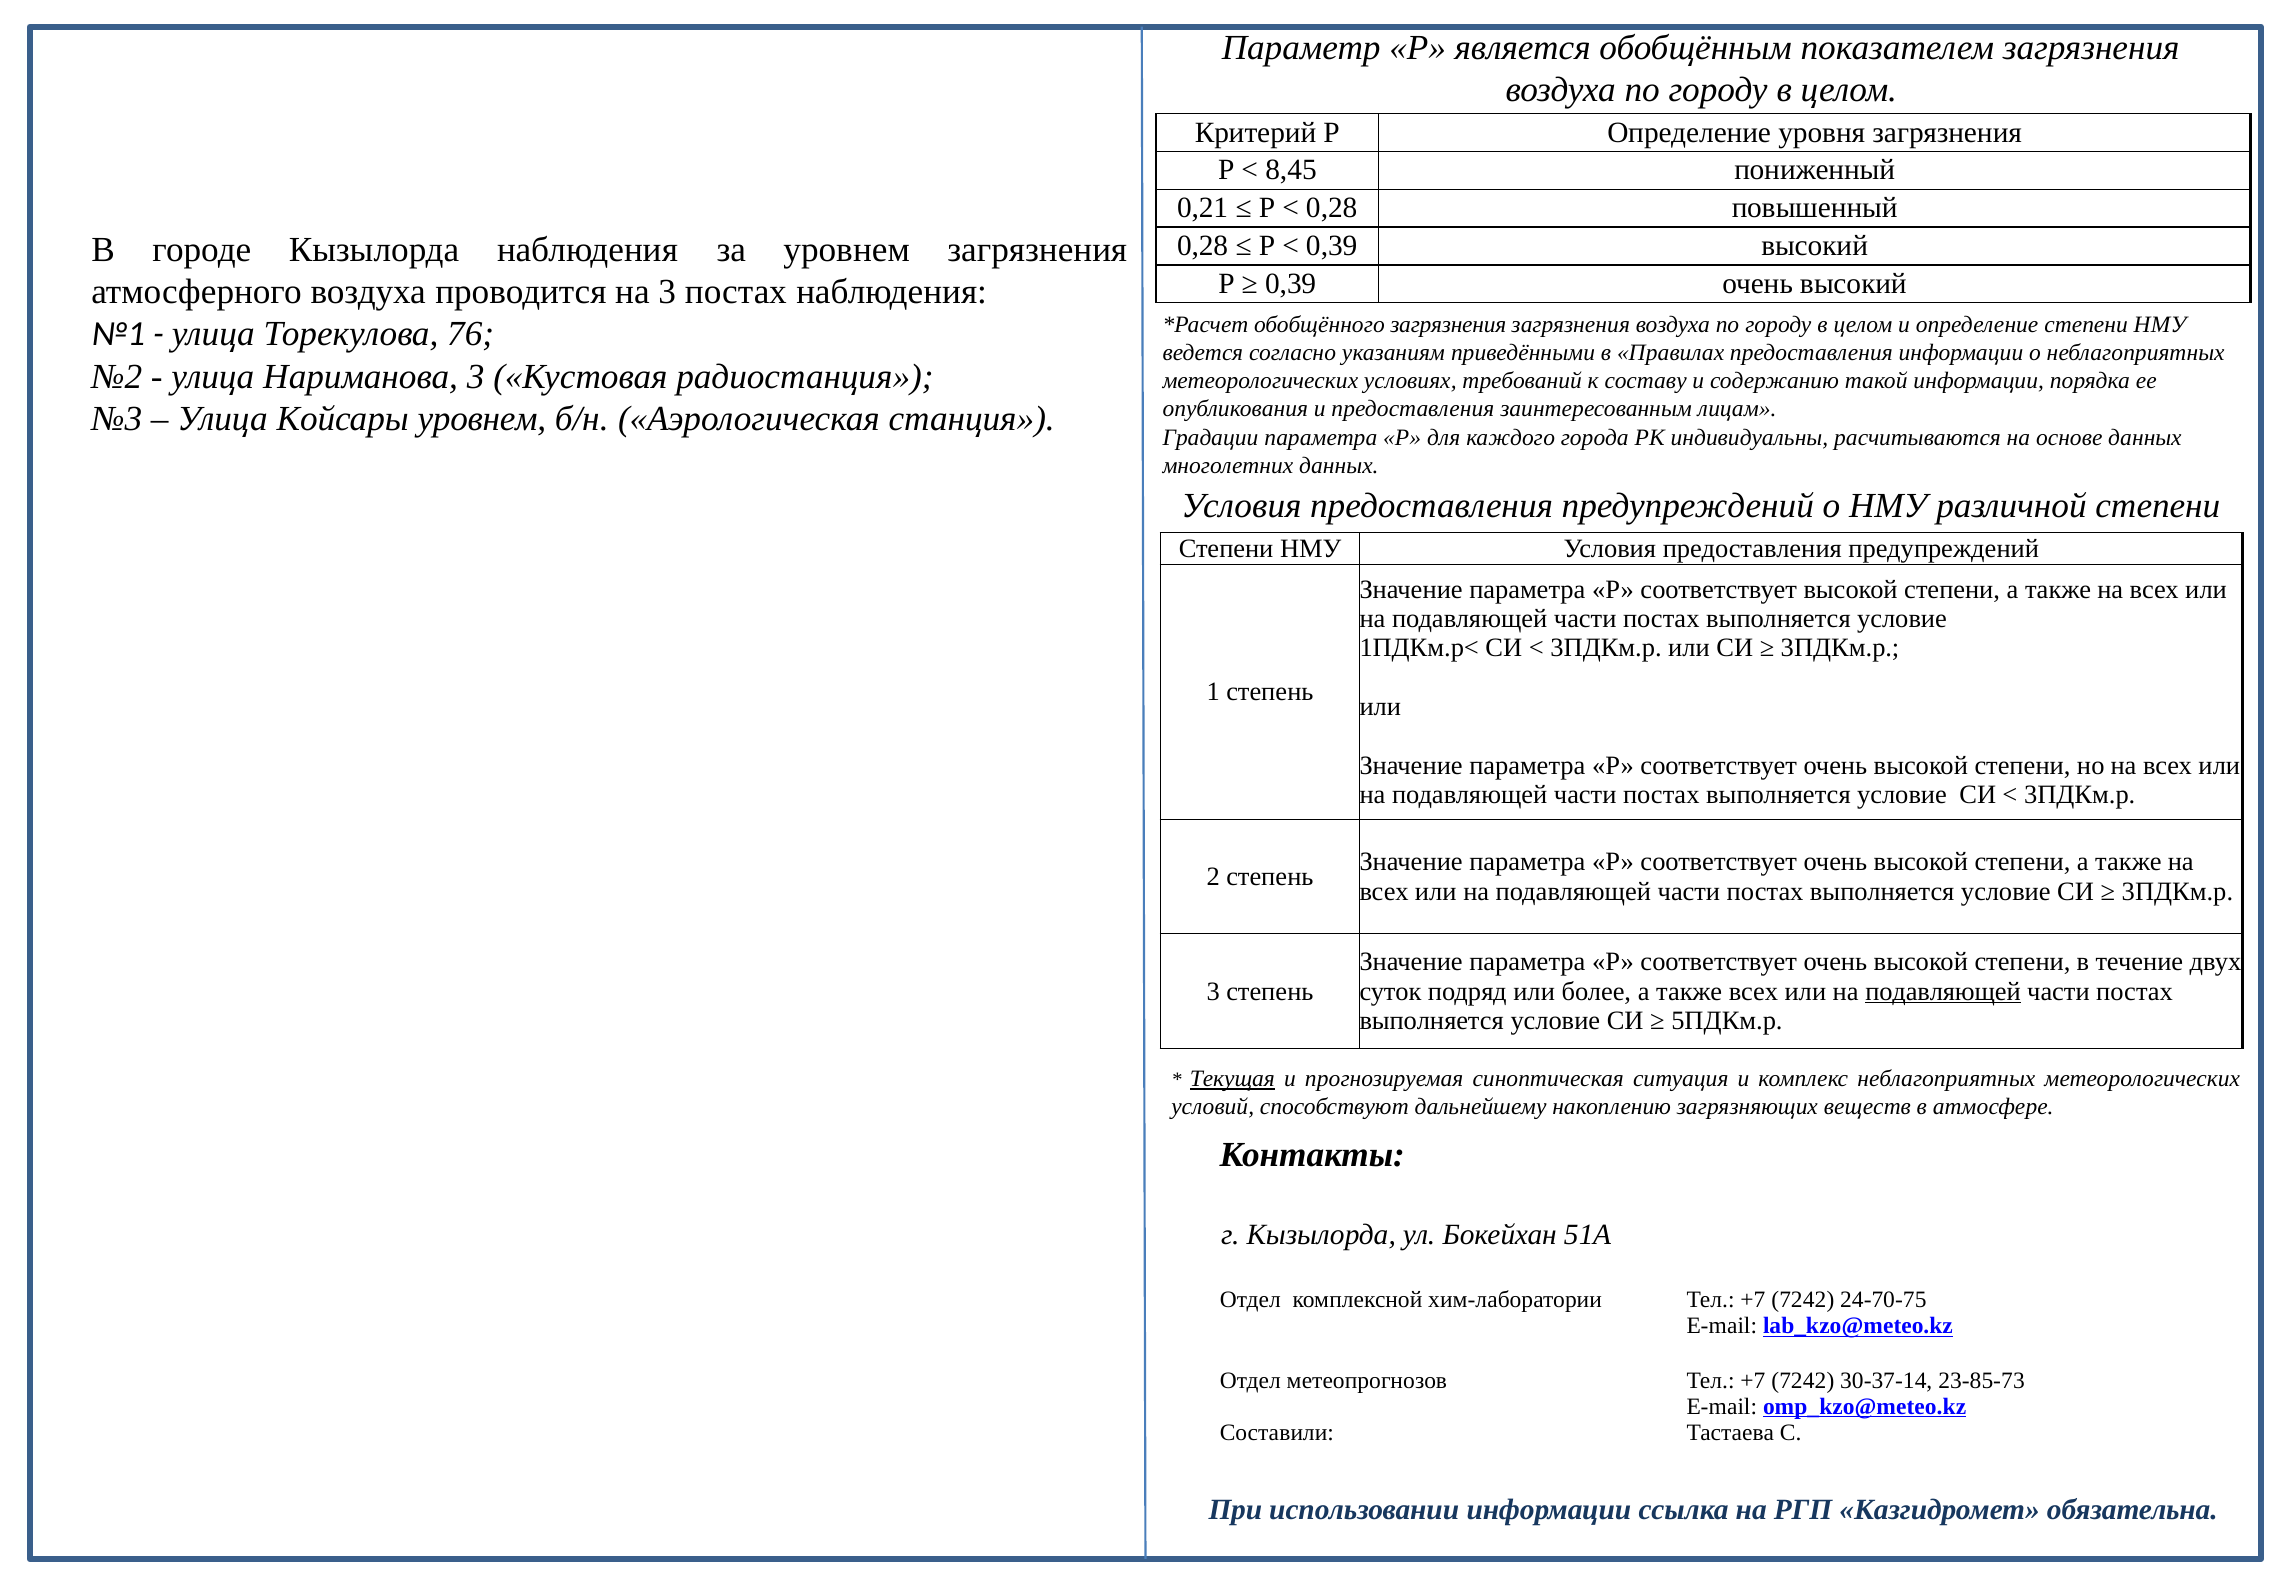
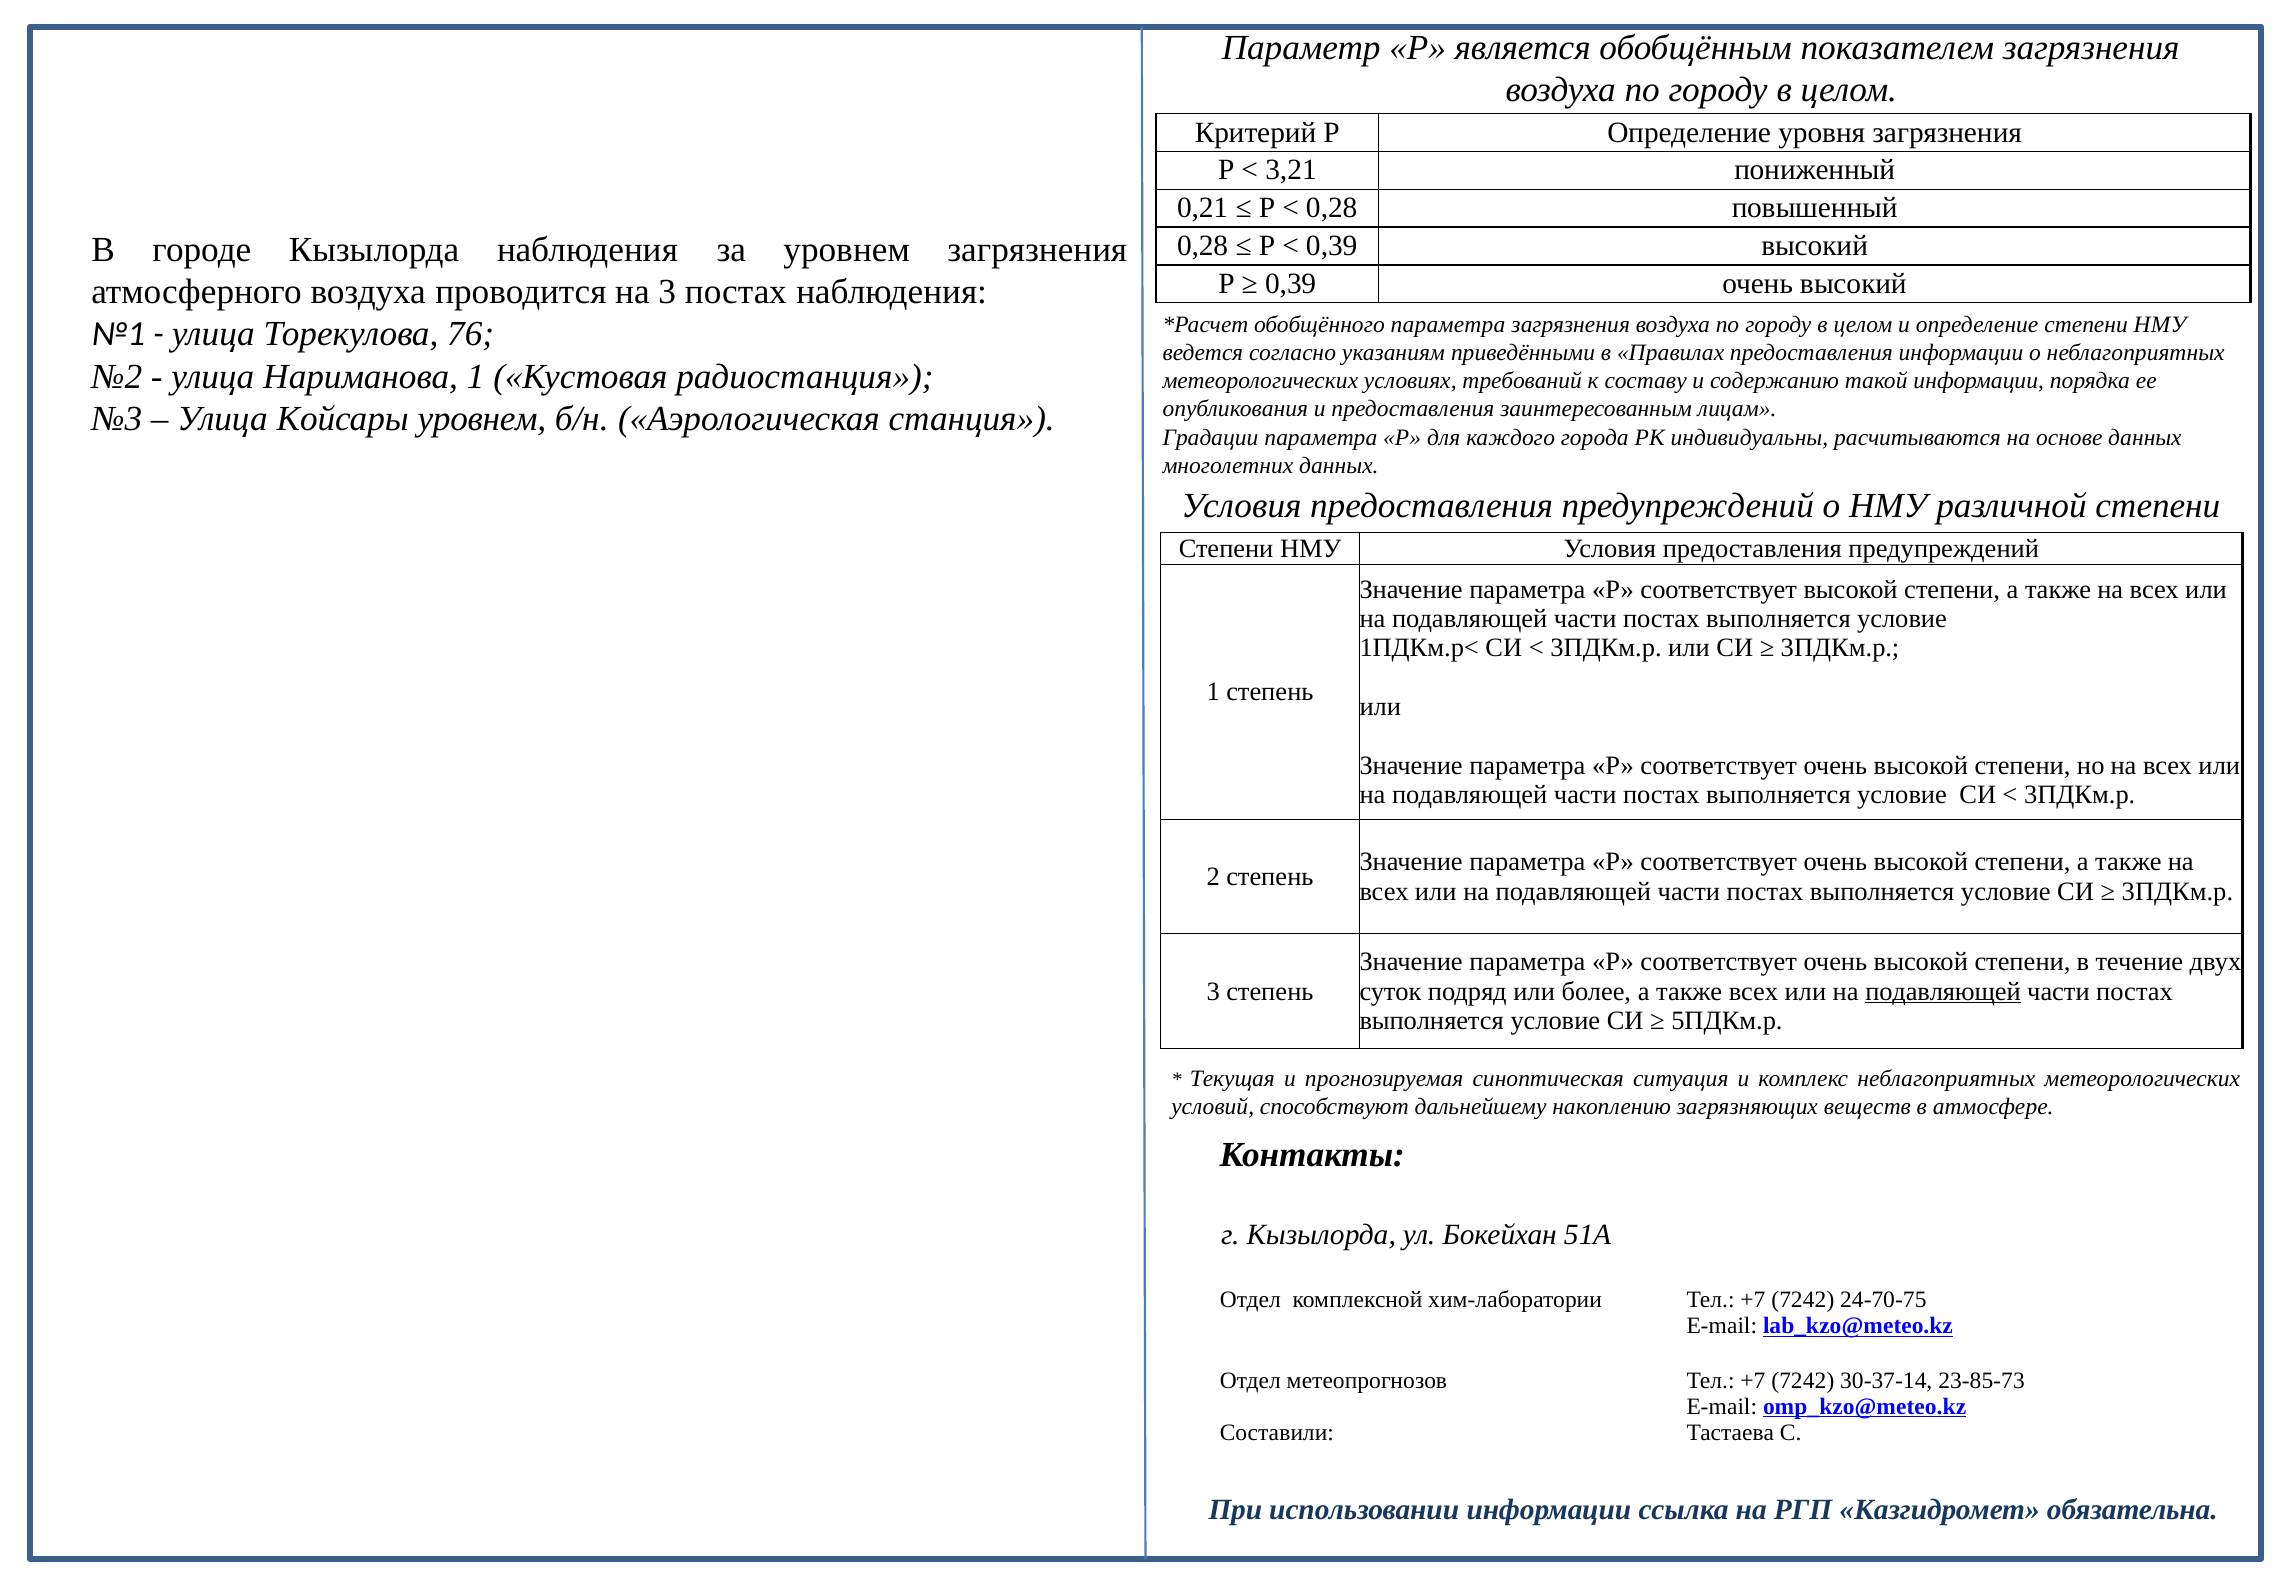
8,45: 8,45 -> 3,21
обобщённого загрязнения: загрязнения -> параметра
Нариманова 3: 3 -> 1
Текущая underline: present -> none
